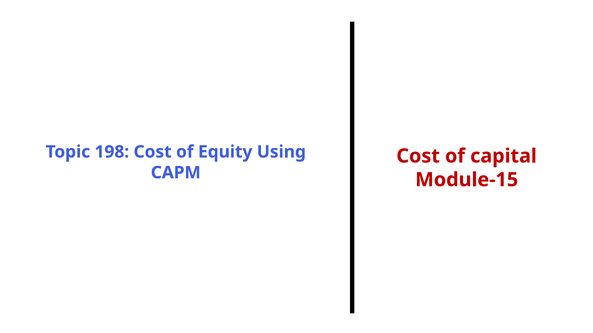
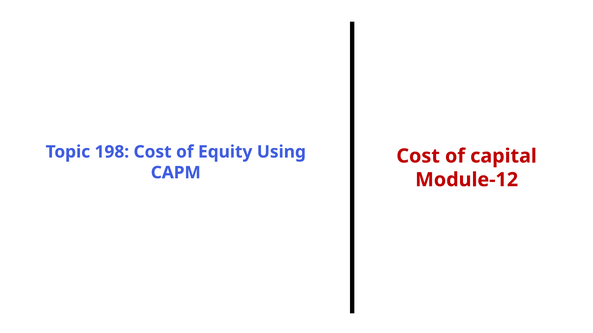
Module-15: Module-15 -> Module-12
